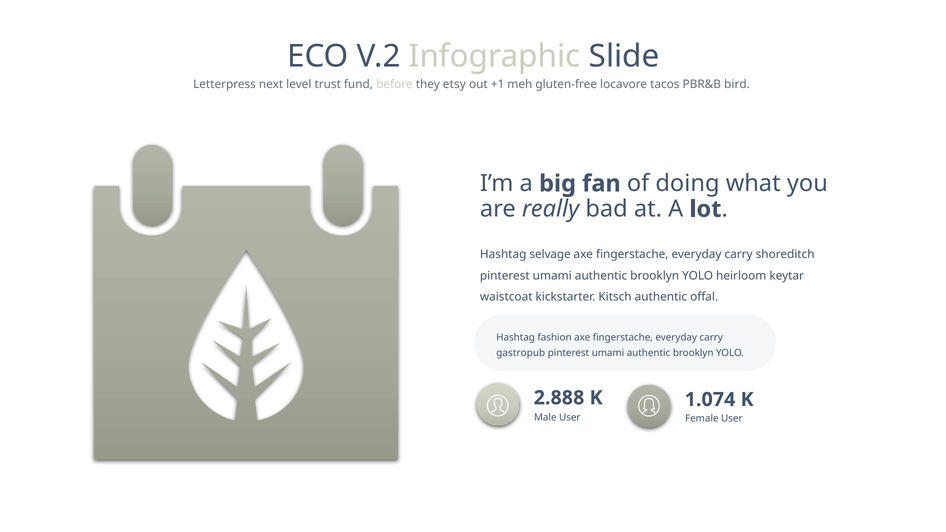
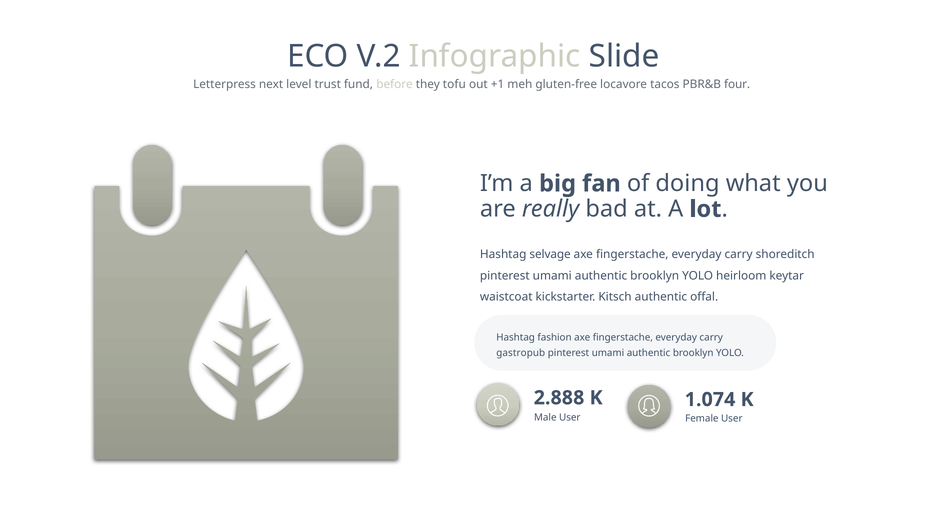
etsy: etsy -> tofu
bird: bird -> four
